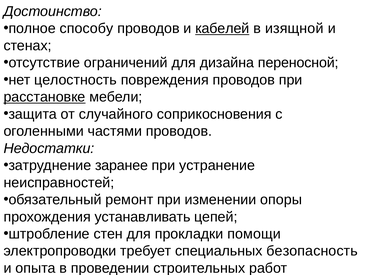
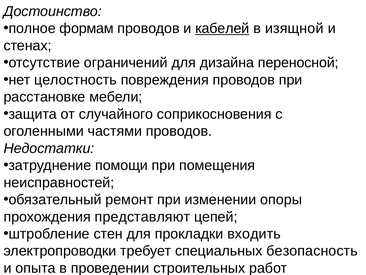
способу: способу -> формам
расстановке underline: present -> none
заранее: заранее -> помощи
устранение: устранение -> помещения
устанавливать: устанавливать -> представляют
помощи: помощи -> входить
